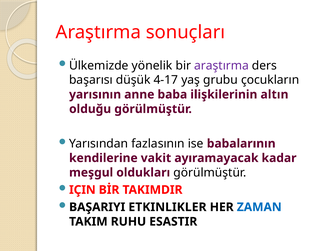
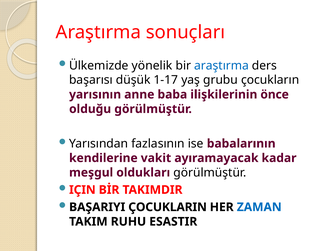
araştırma at (222, 65) colour: purple -> blue
4-17: 4-17 -> 1-17
altın: altın -> önce
ETKINLIKLER: ETKINLIKLER -> ÇOCUKLARIN
